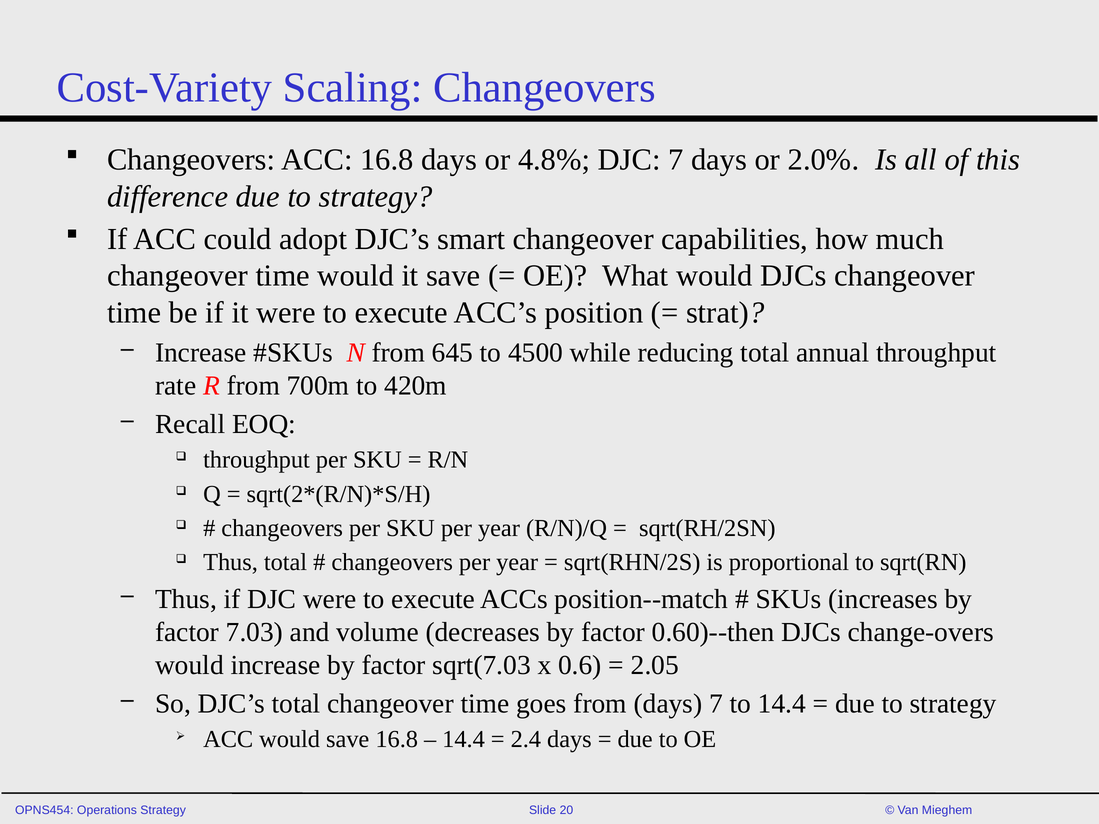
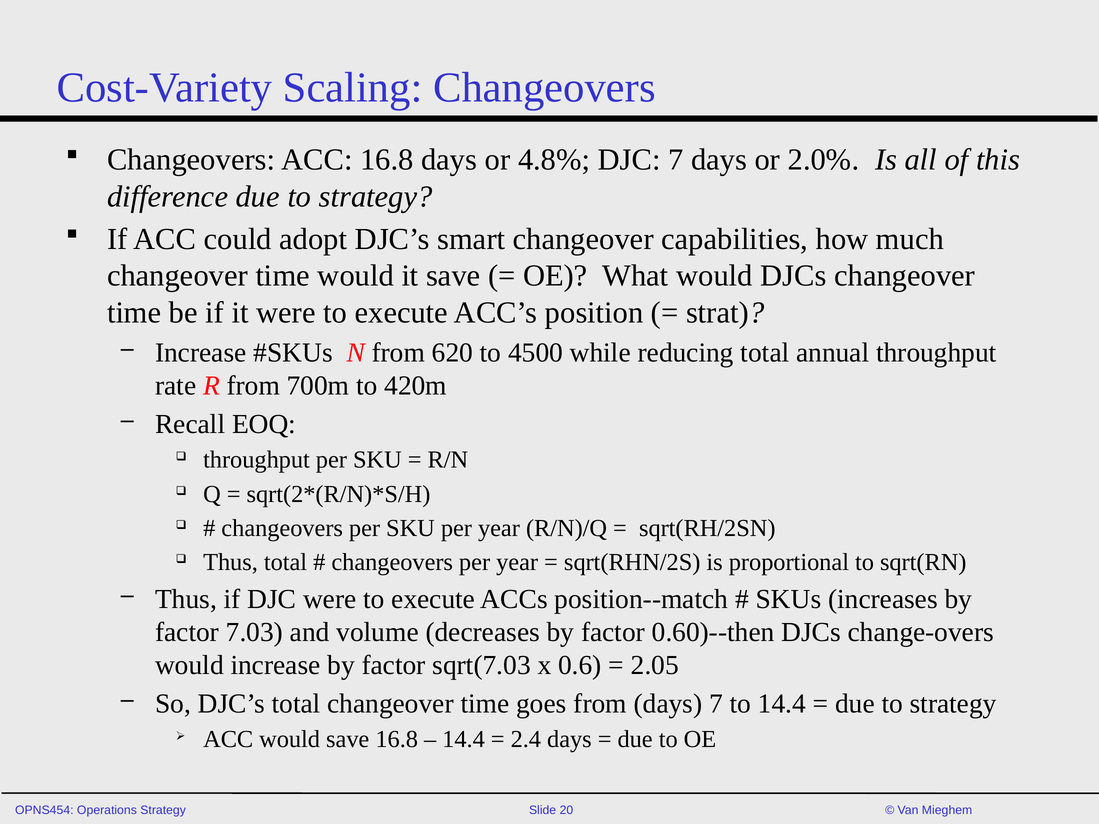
645: 645 -> 620
